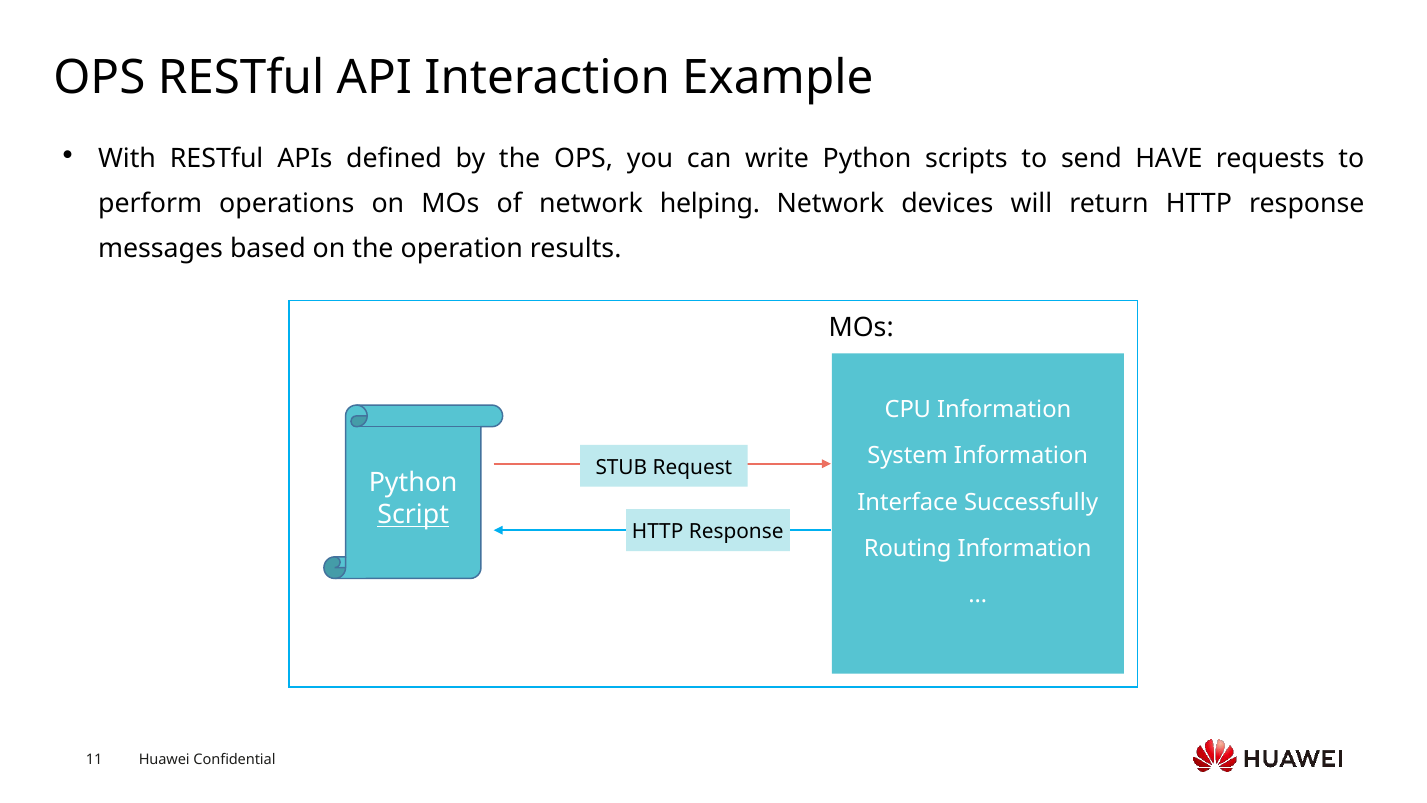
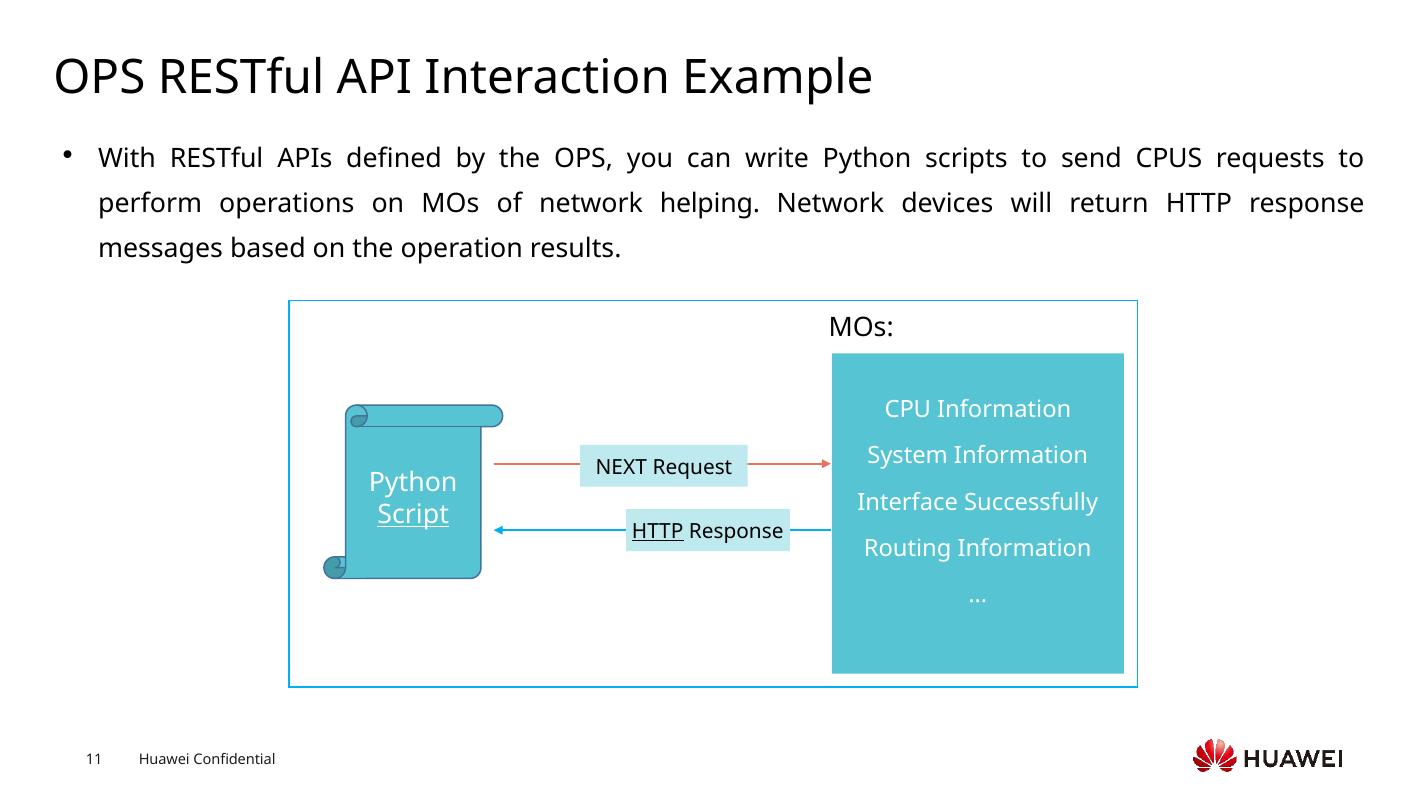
HAVE: HAVE -> CPUS
STUB: STUB -> NEXT
HTTP at (658, 531) underline: none -> present
